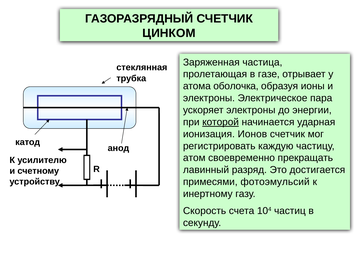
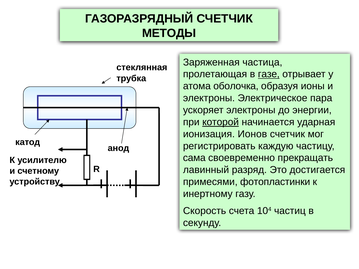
ЦИНКОМ: ЦИНКОМ -> МЕТОДЫ
газе underline: none -> present
атом: атом -> сама
фотоэмульсий: фотоэмульсий -> фотопластинки
